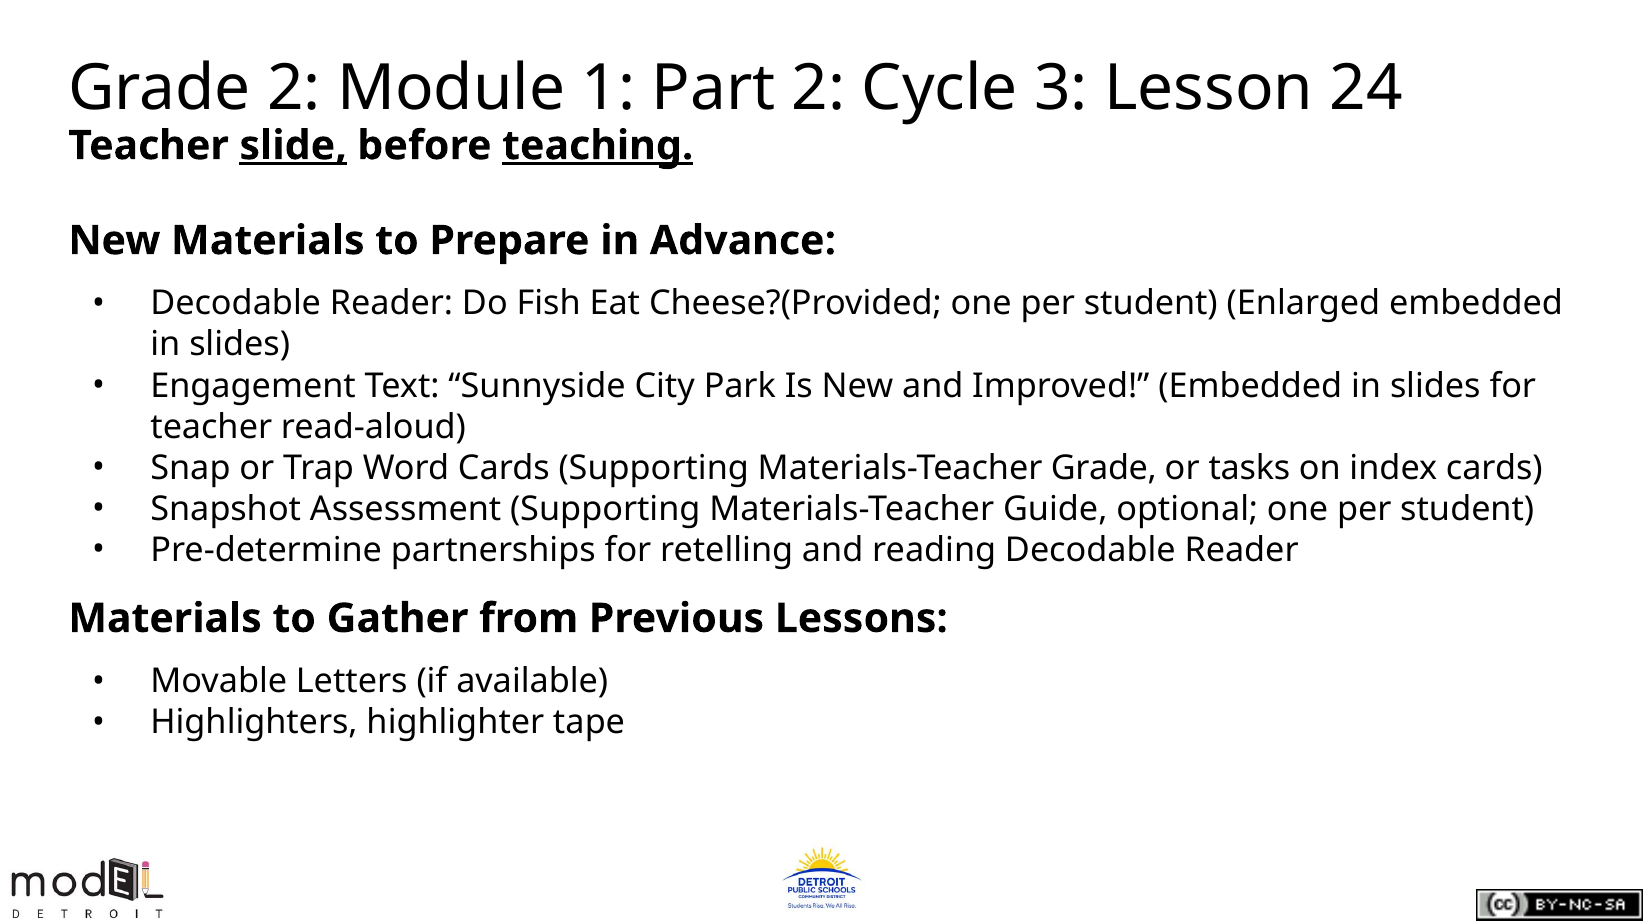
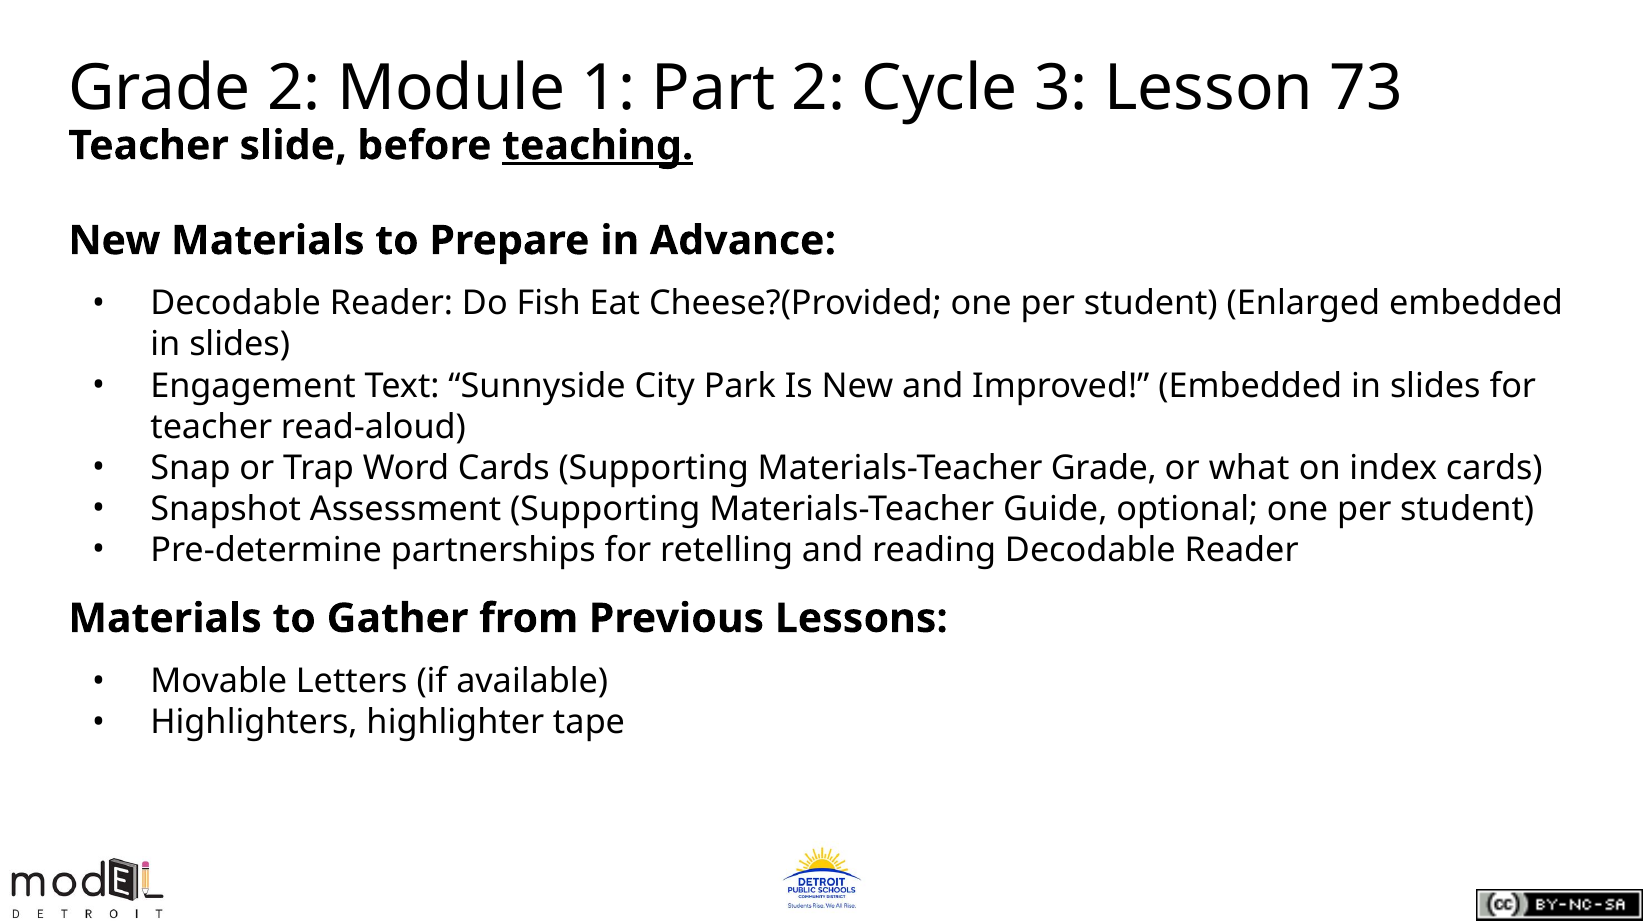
24: 24 -> 73
slide underline: present -> none
tasks: tasks -> what
